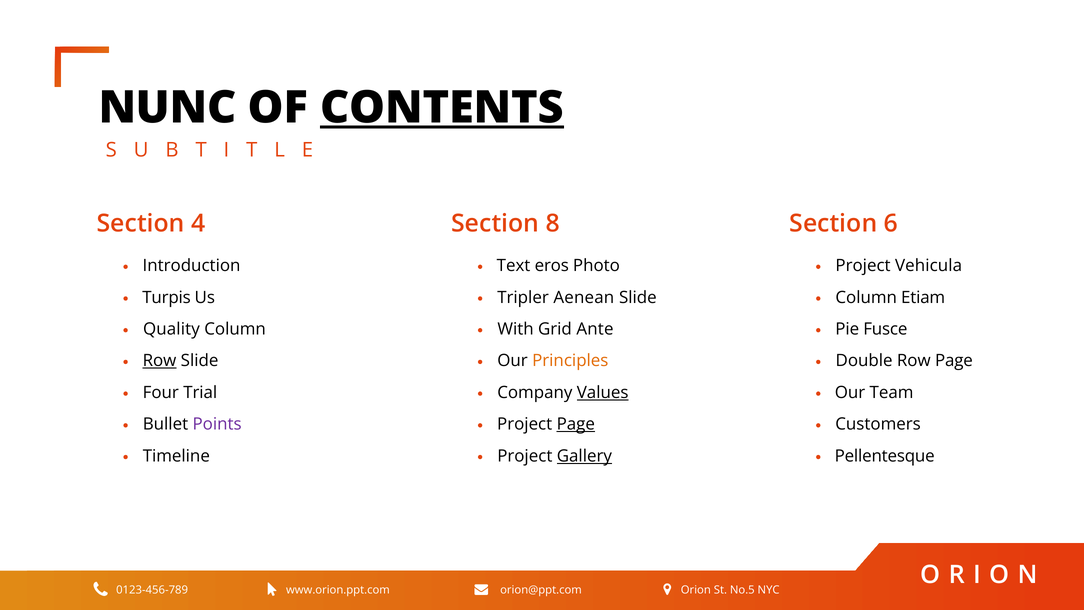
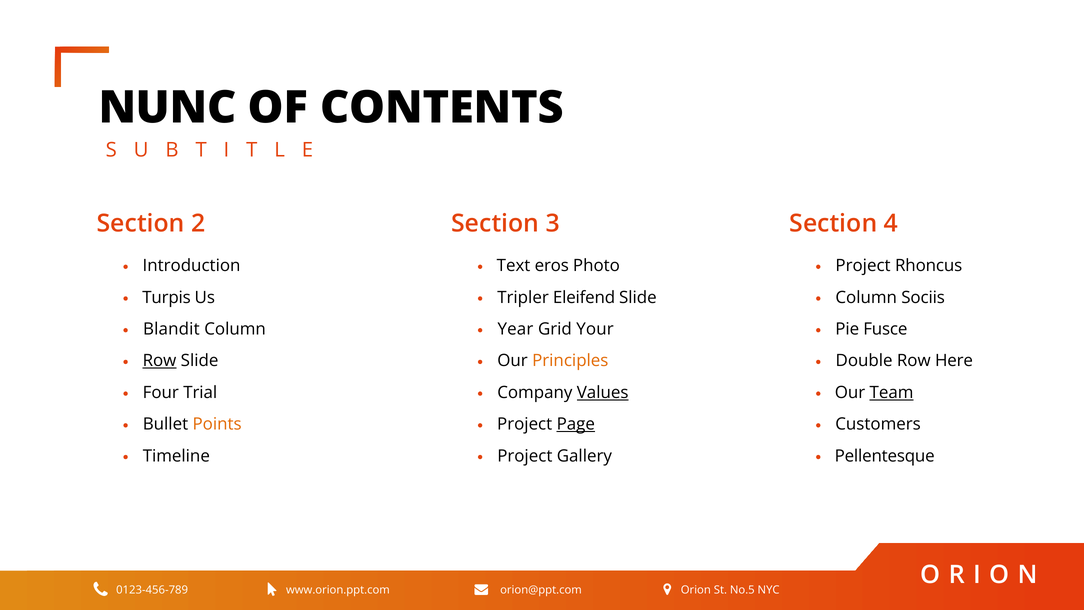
CONTENTS underline: present -> none
4: 4 -> 2
8: 8 -> 3
6: 6 -> 4
Vehicula: Vehicula -> Rhoncus
Aenean: Aenean -> Eleifend
Etiam: Etiam -> Sociis
Quality: Quality -> Blandit
With: With -> Year
Ante: Ante -> Your
Row Page: Page -> Here
Team underline: none -> present
Points colour: purple -> orange
Gallery underline: present -> none
